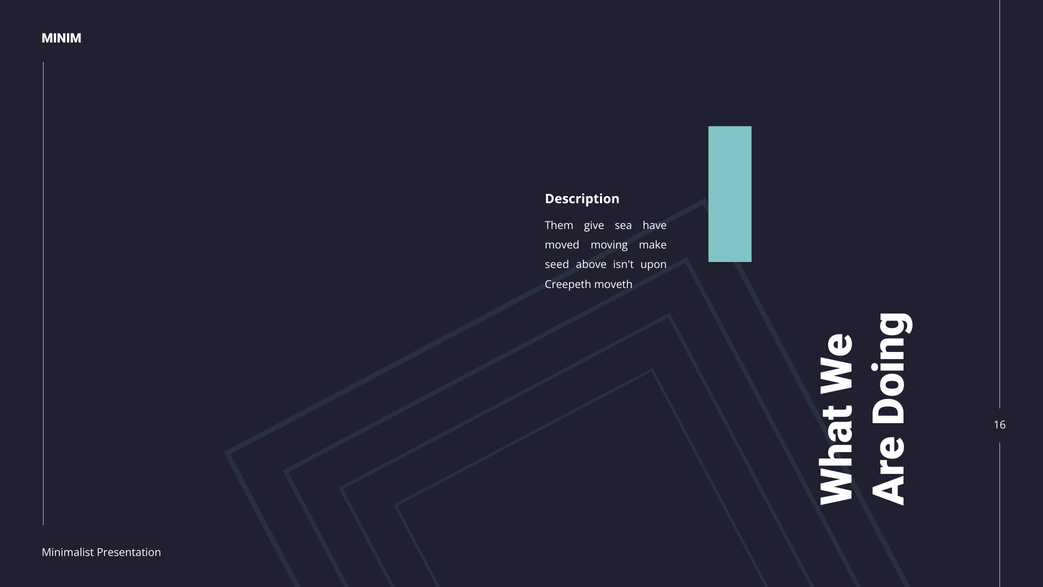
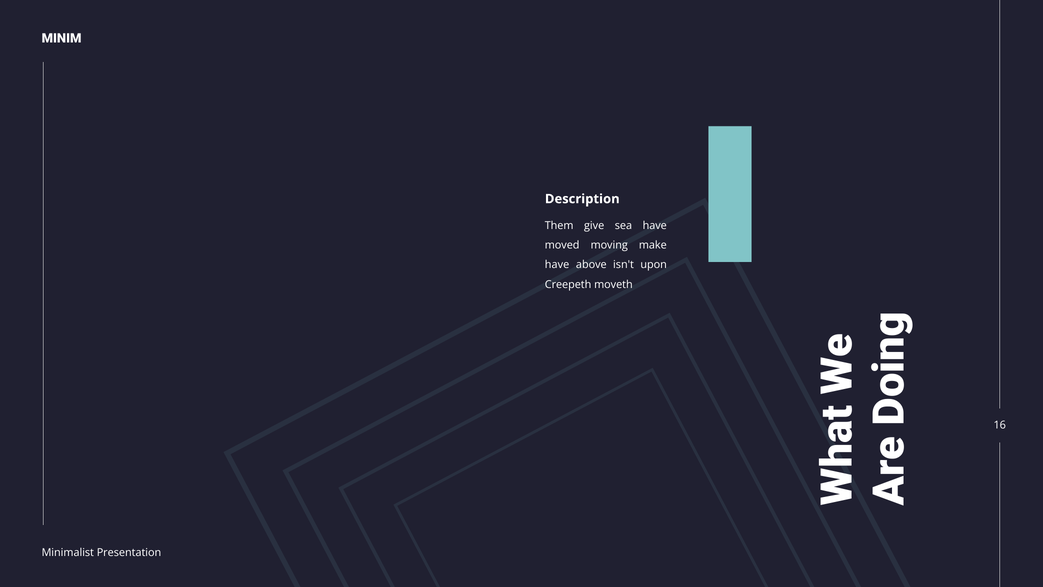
seed at (557, 265): seed -> have
